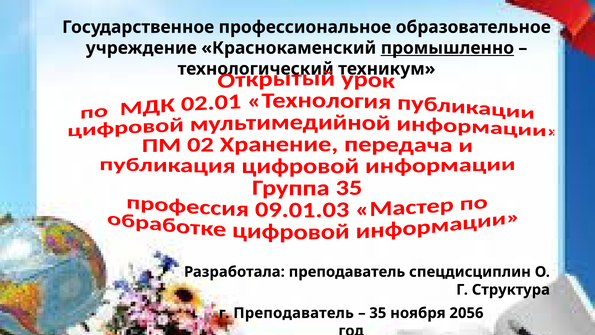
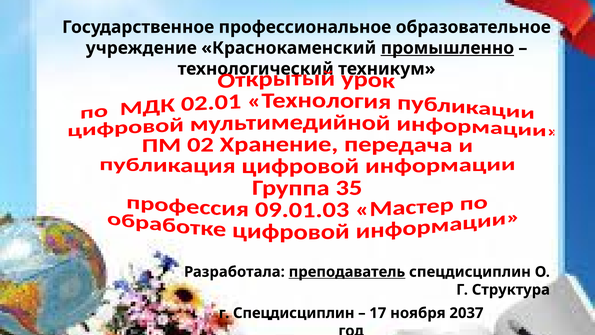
преподаватель at (347, 272) underline: none -> present
г Преподаватель: Преподаватель -> Спецдисциплин
35: 35 -> 17
2056: 2056 -> 2037
